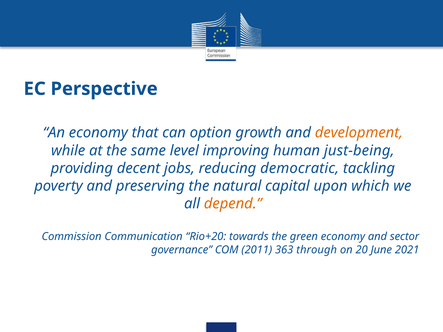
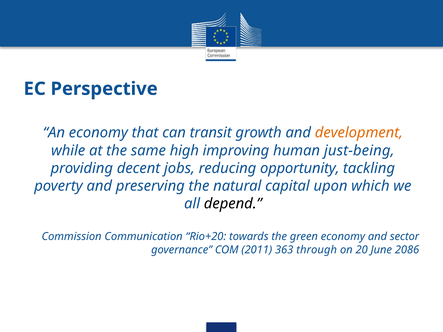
option: option -> transit
level: level -> high
democratic: democratic -> opportunity
depend colour: orange -> black
2021: 2021 -> 2086
